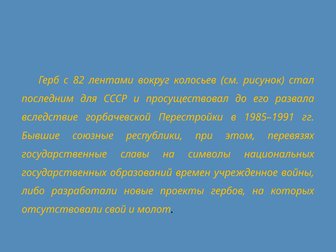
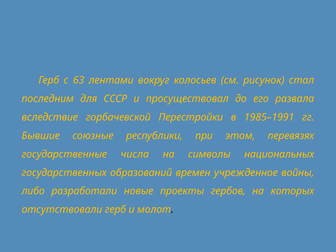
82: 82 -> 63
славы: славы -> числа
отсутствовали свой: свой -> герб
